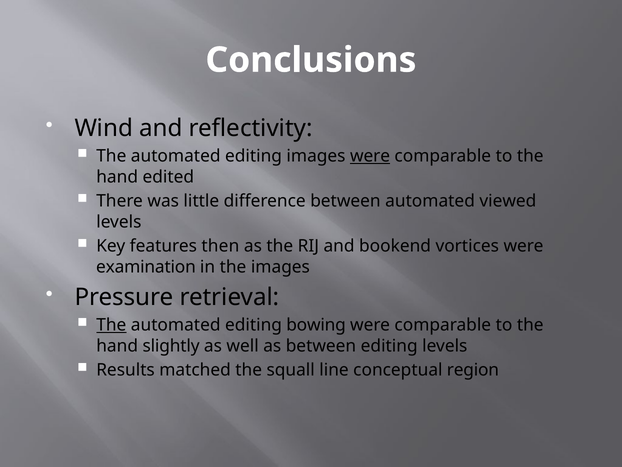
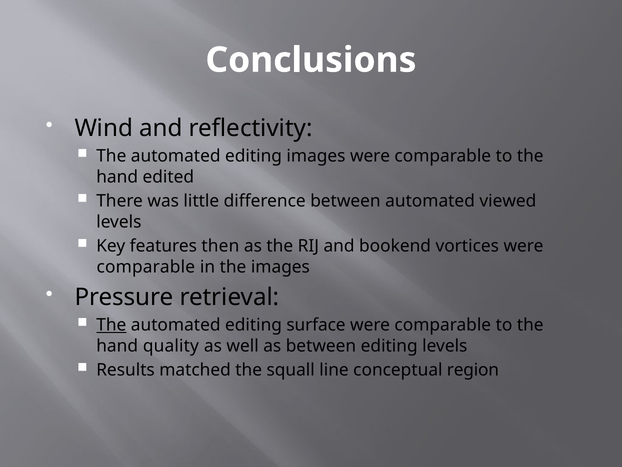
were at (370, 156) underline: present -> none
examination at (146, 267): examination -> comparable
bowing: bowing -> surface
slightly: slightly -> quality
